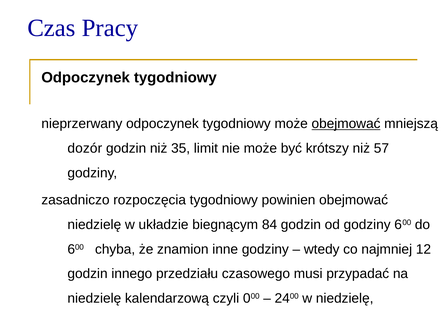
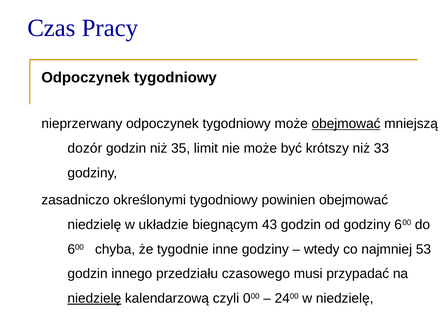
57: 57 -> 33
rozpoczęcia: rozpoczęcia -> określonymi
84: 84 -> 43
znamion: znamion -> tygodnie
12: 12 -> 53
niedzielę at (94, 299) underline: none -> present
